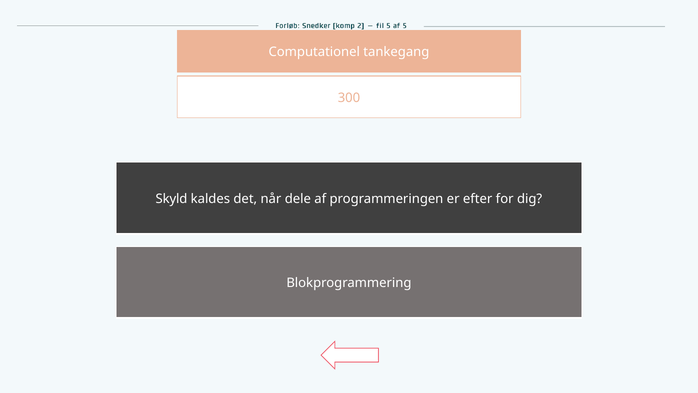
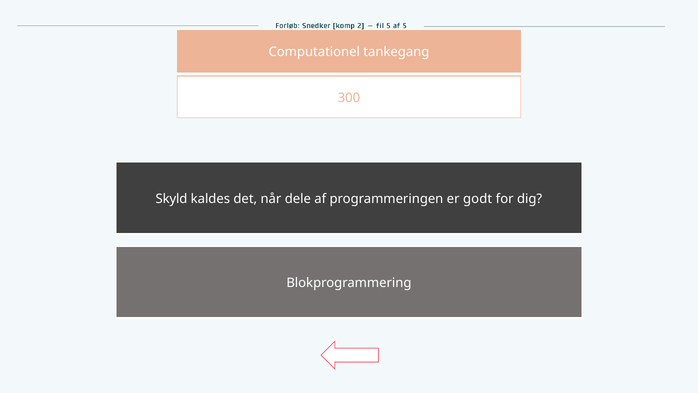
efter: efter -> godt
